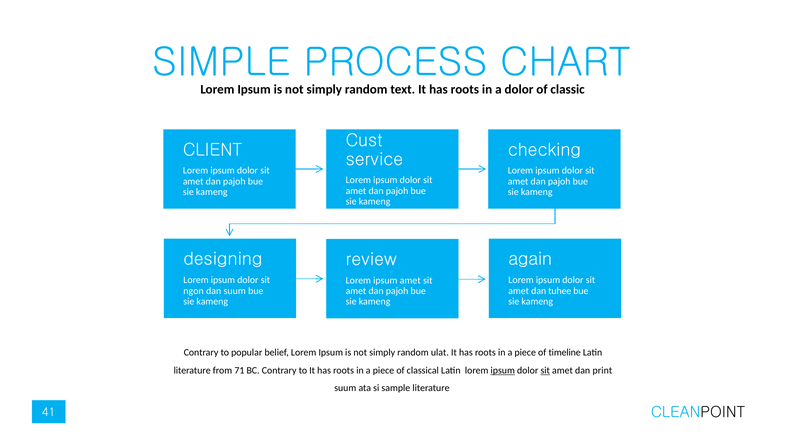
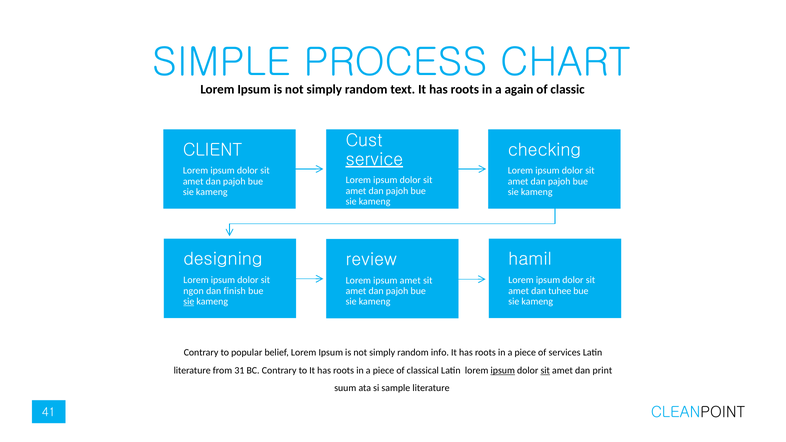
a dolor: dolor -> again
service underline: none -> present
again: again -> hamil
dan suum: suum -> finish
sie at (189, 302) underline: none -> present
ulat: ulat -> info
timeline: timeline -> services
71: 71 -> 31
